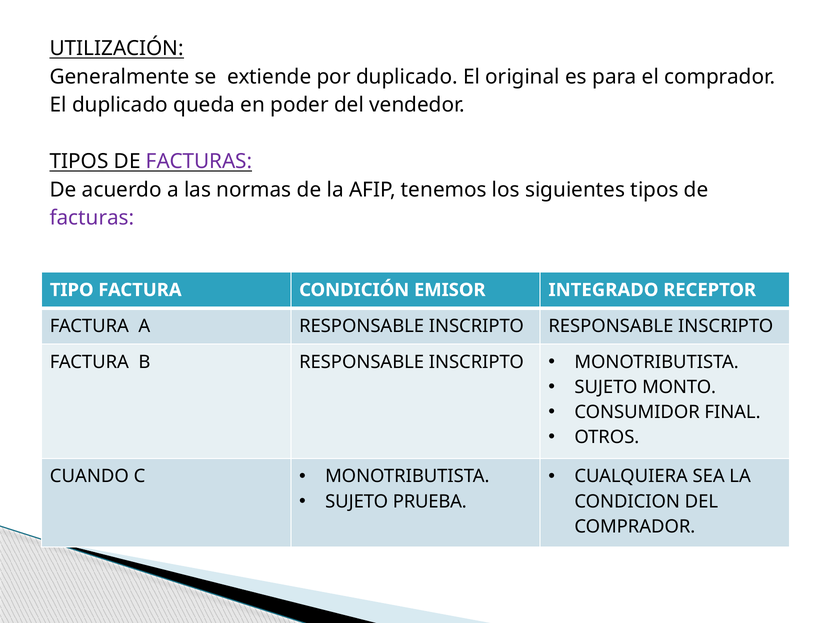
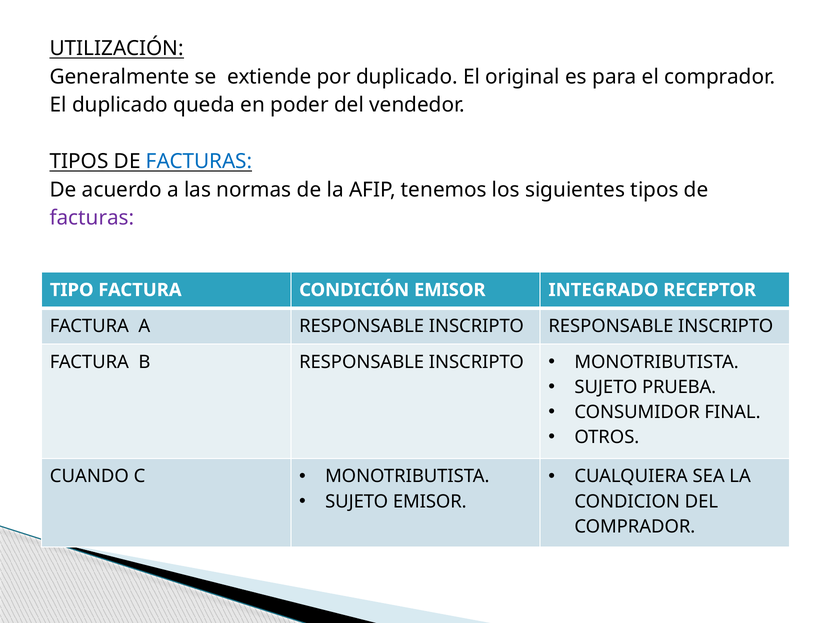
FACTURAS at (199, 162) colour: purple -> blue
MONTO: MONTO -> PRUEBA
SUJETO PRUEBA: PRUEBA -> EMISOR
